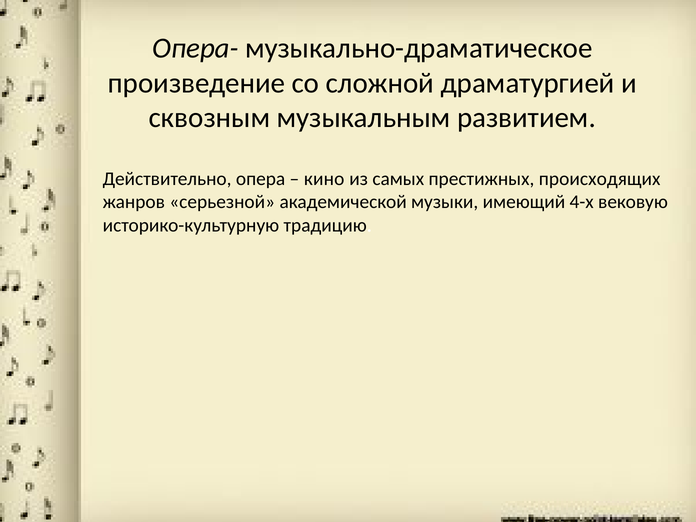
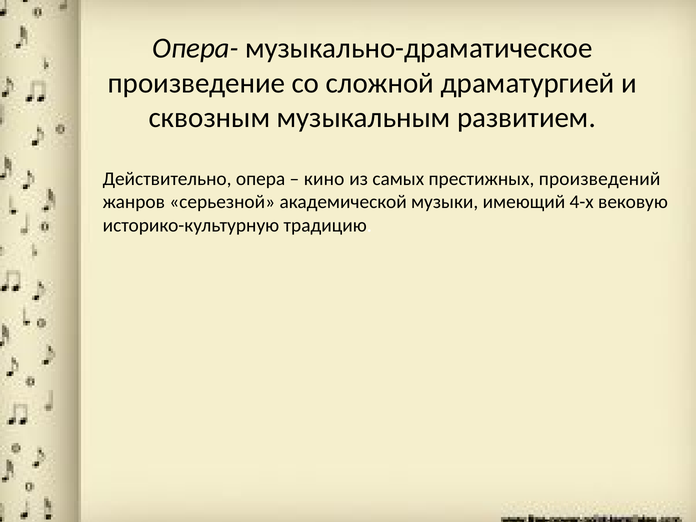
происходящих: происходящих -> произведений
